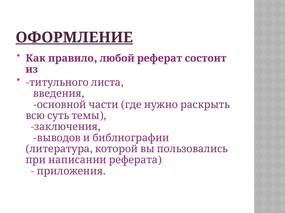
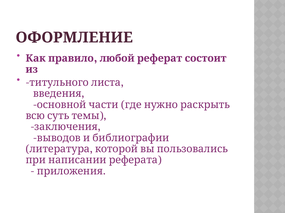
ОФОРМЛЕНИЕ underline: present -> none
